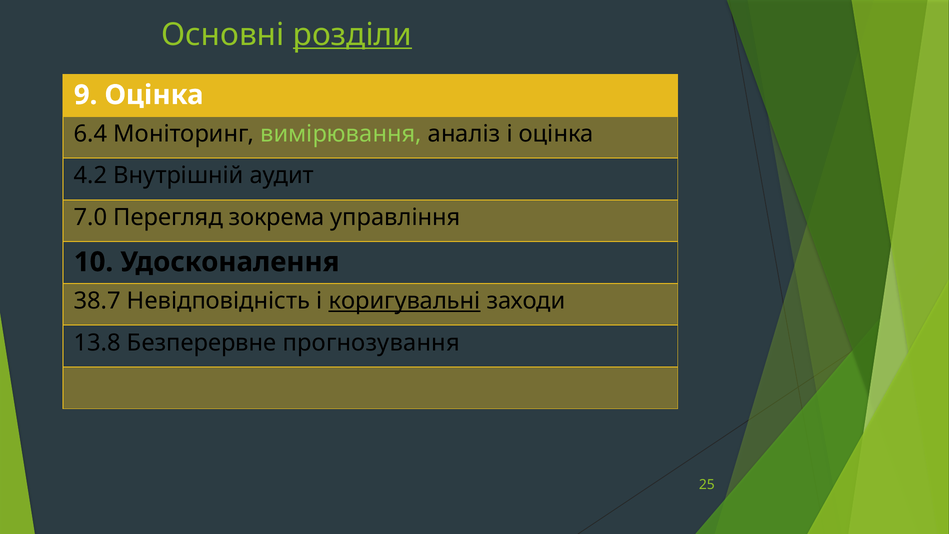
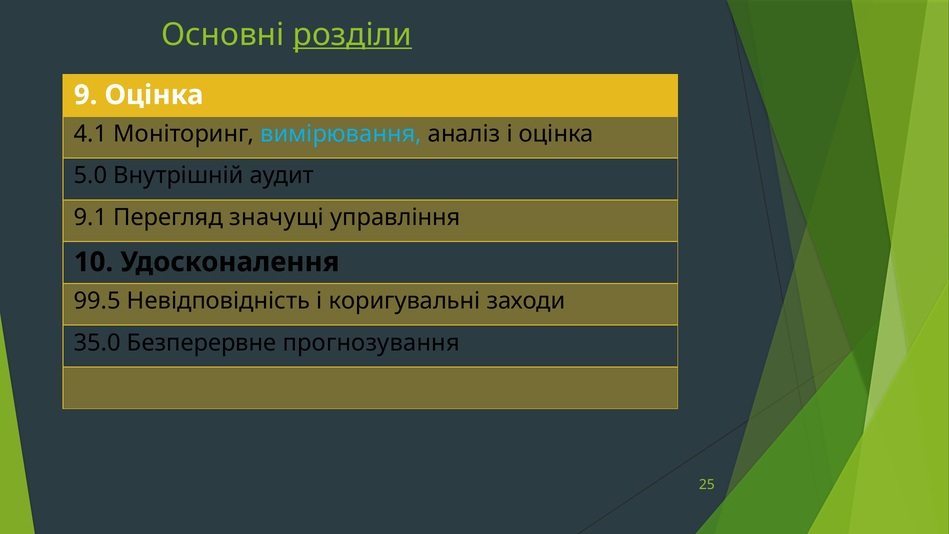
6.4: 6.4 -> 4.1
вимірювання colour: light green -> light blue
4.2: 4.2 -> 5.0
7.0: 7.0 -> 9.1
зокрема: зокрема -> значущі
38.7: 38.7 -> 99.5
коригувальні underline: present -> none
13.8: 13.8 -> 35.0
